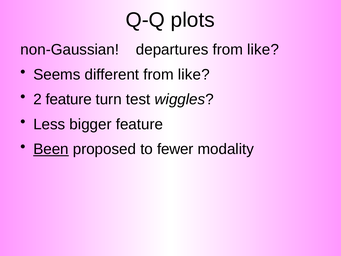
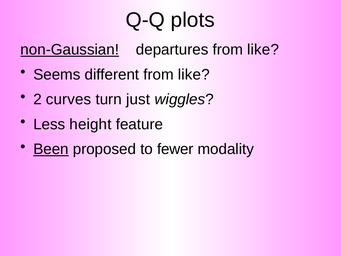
non-Gaussian underline: none -> present
2 feature: feature -> curves
test: test -> just
bigger: bigger -> height
